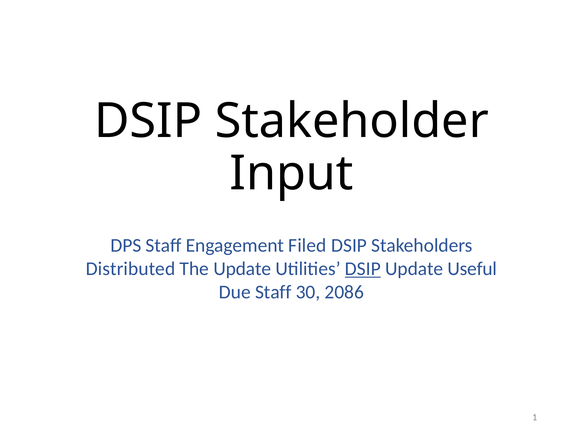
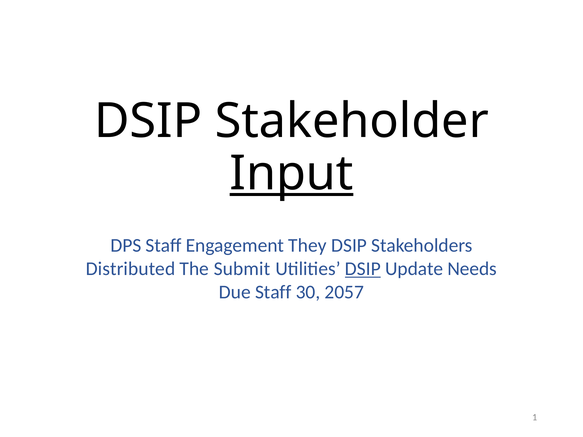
Input underline: none -> present
Filed: Filed -> They
The Update: Update -> Submit
Useful: Useful -> Needs
2086: 2086 -> 2057
